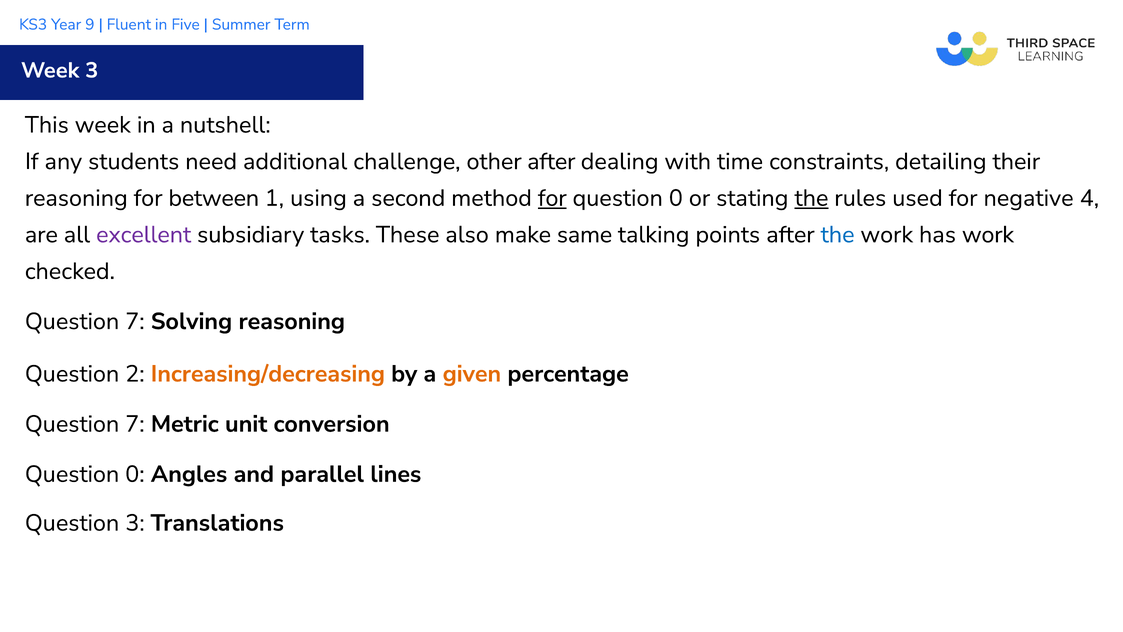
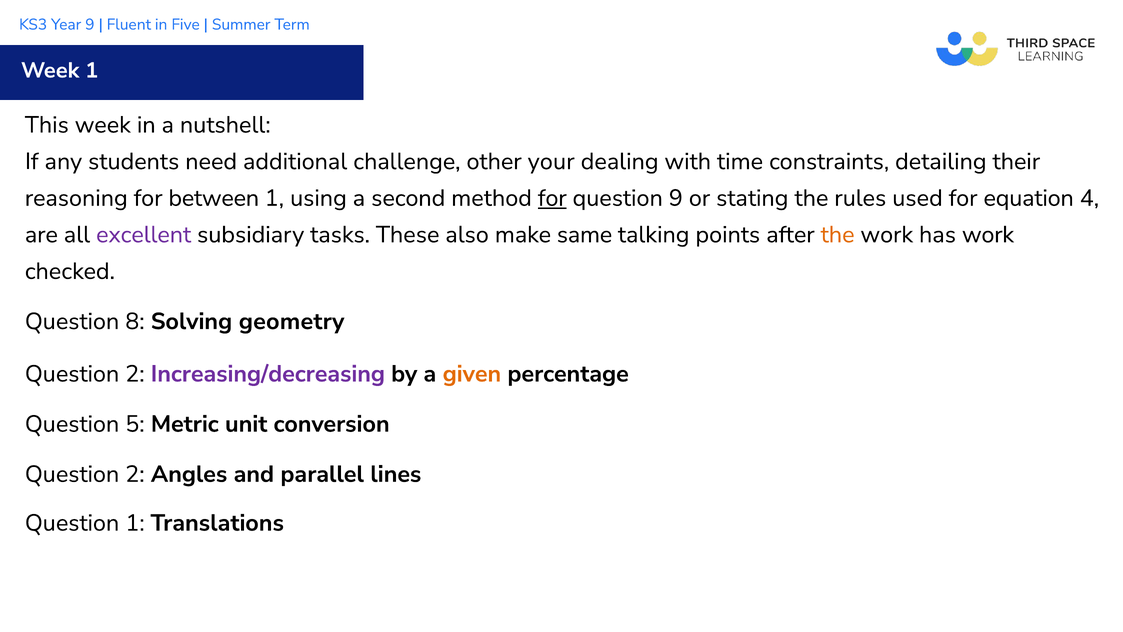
Week 3: 3 -> 1
other after: after -> your
0 at (676, 198): 0 -> 9
the at (811, 198) underline: present -> none
negative: negative -> equation
the at (838, 235) colour: blue -> orange
7 at (135, 321): 7 -> 8
Solving reasoning: reasoning -> geometry
Increasing/decreasing colour: orange -> purple
7 at (135, 424): 7 -> 5
0 at (135, 474): 0 -> 2
Question 3: 3 -> 1
